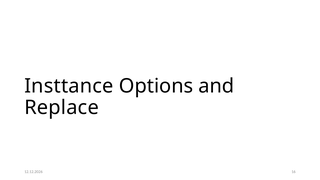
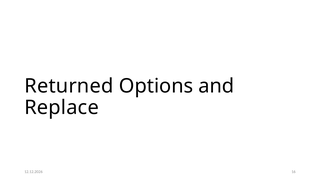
Insttance: Insttance -> Returned
